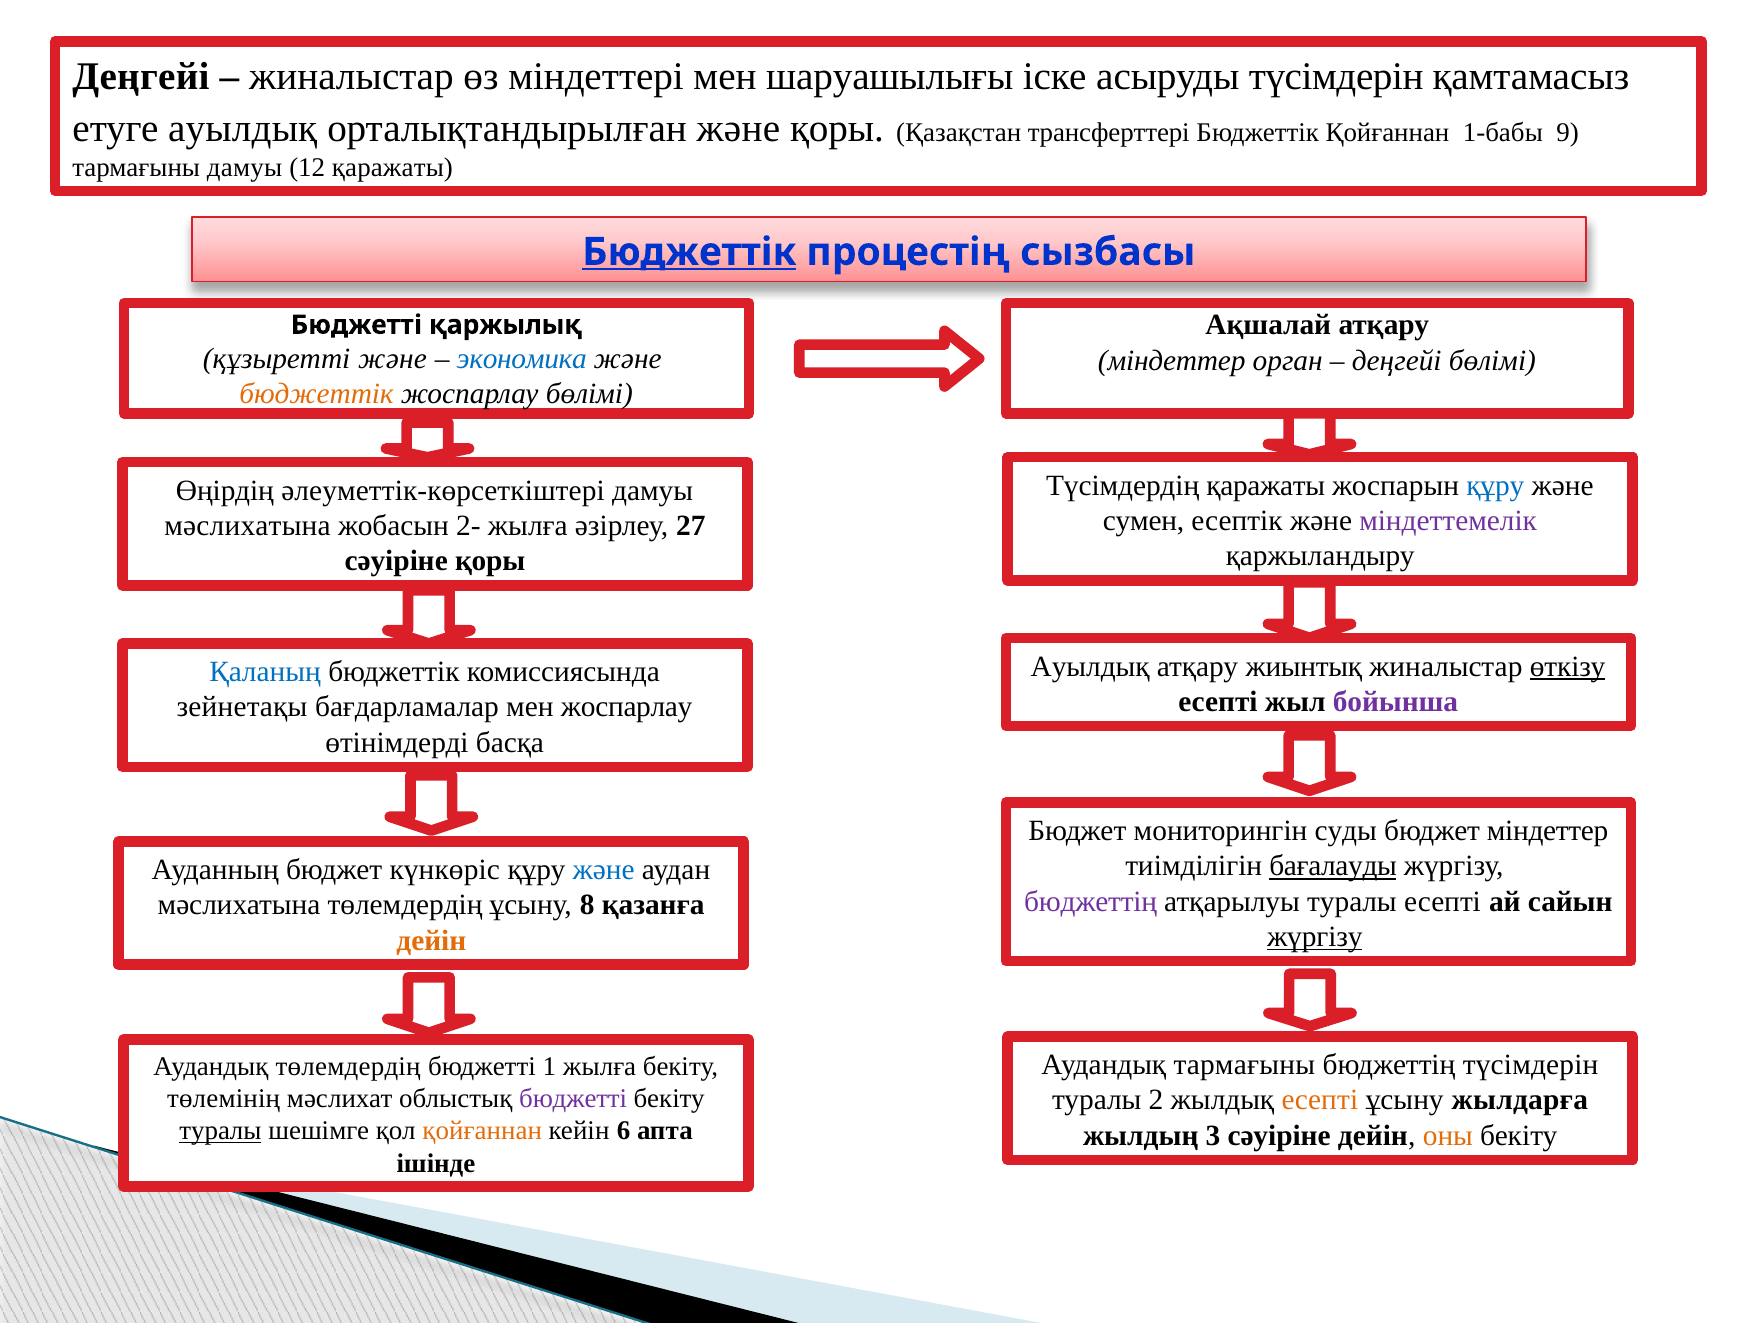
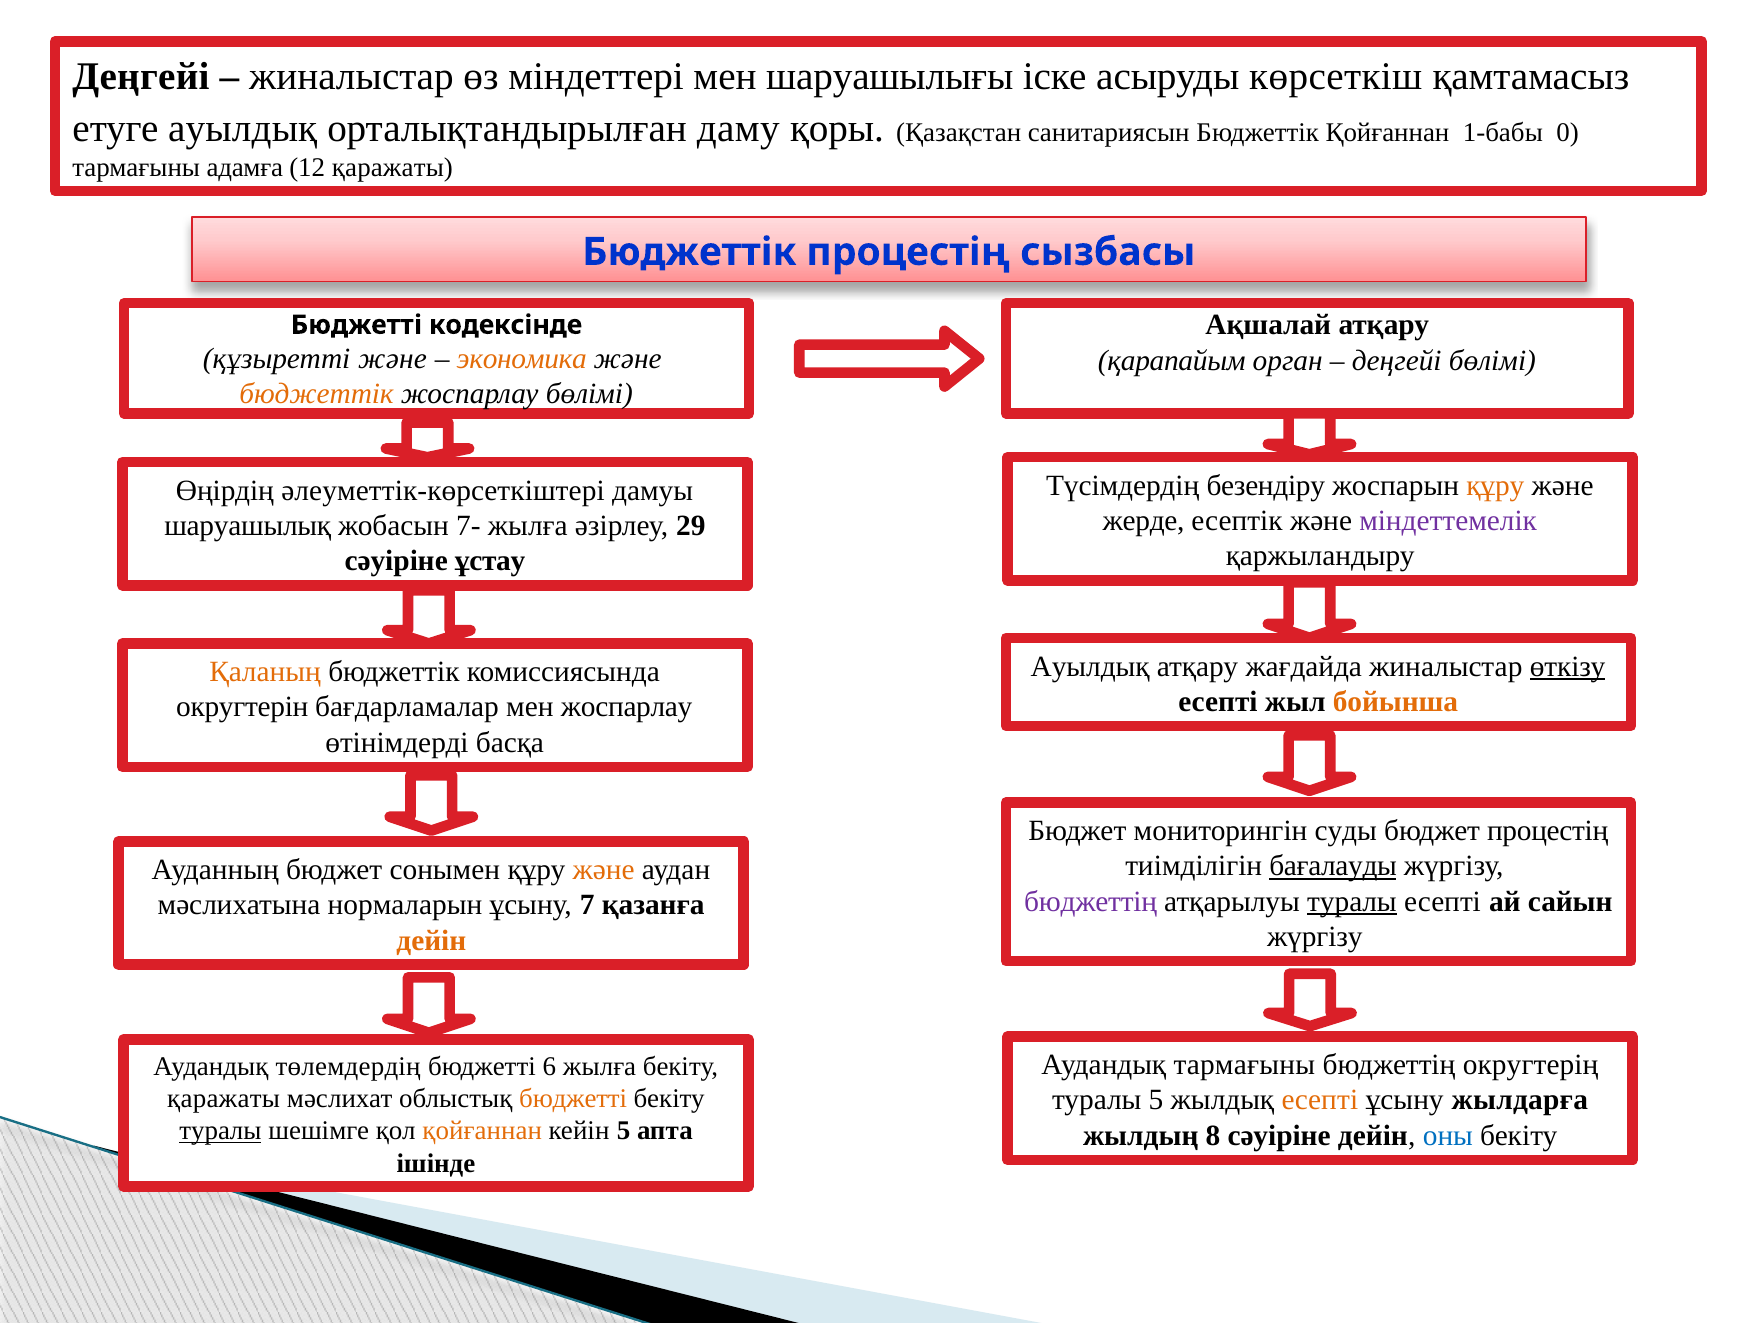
асыруды түсімдерін: түсімдерін -> көрсеткіш
орталықтандырылған және: және -> даму
трансферттері: трансферттері -> санитариясын
9: 9 -> 0
тармағыны дамуы: дамуы -> адамға
Бюджеттік at (689, 252) underline: present -> none
қаржылық: қаржылық -> кодексінде
экономика colour: blue -> orange
міндеттер at (1172, 360): міндеттер -> қарапайым
Түсімдердің қаражаты: қаражаты -> безендіру
құру at (1495, 486) colour: blue -> orange
сумен: сумен -> жерде
мәслихатына at (248, 526): мәслихатына -> шаруашылық
2-: 2- -> 7-
27: 27 -> 29
сәуіріне қоры: қоры -> ұстау
жиынтық: жиынтық -> жағдайда
Қаланың colour: blue -> orange
бойынша colour: purple -> orange
зейнетақы: зейнетақы -> округтерін
бюджет міндеттер: міндеттер -> процестің
күнкөріс: күнкөріс -> сонымен
және at (604, 870) colour: blue -> orange
туралы at (1352, 902) underline: none -> present
мәслихатына төлемдердің: төлемдердің -> нормаларын
8: 8 -> 7
жүргізу at (1315, 937) underline: present -> none
бюджеттің түсімдерін: түсімдерін -> округтерің
1: 1 -> 6
төлемінің at (224, 1099): төлемінің -> қаражаты
бюджетті at (573, 1099) colour: purple -> orange
туралы 2: 2 -> 5
кейін 6: 6 -> 5
3: 3 -> 8
оны colour: orange -> blue
